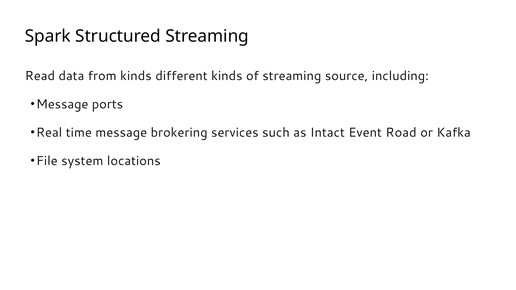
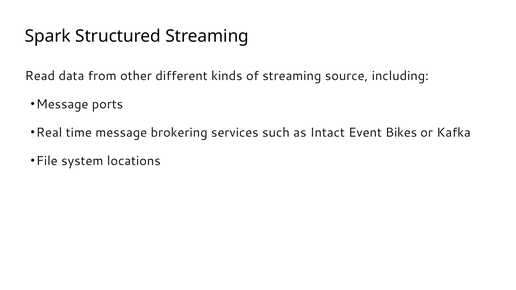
from kinds: kinds -> other
Road: Road -> Bikes
